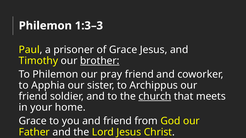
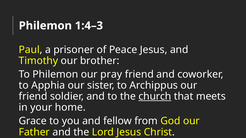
1:3–3: 1:3–3 -> 1:4–3
of Grace: Grace -> Peace
brother underline: present -> none
and friend: friend -> fellow
